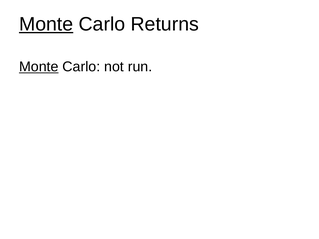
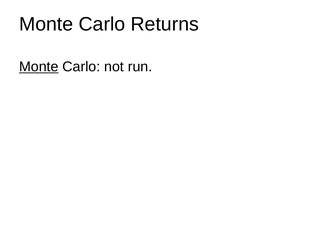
Monte at (46, 24) underline: present -> none
